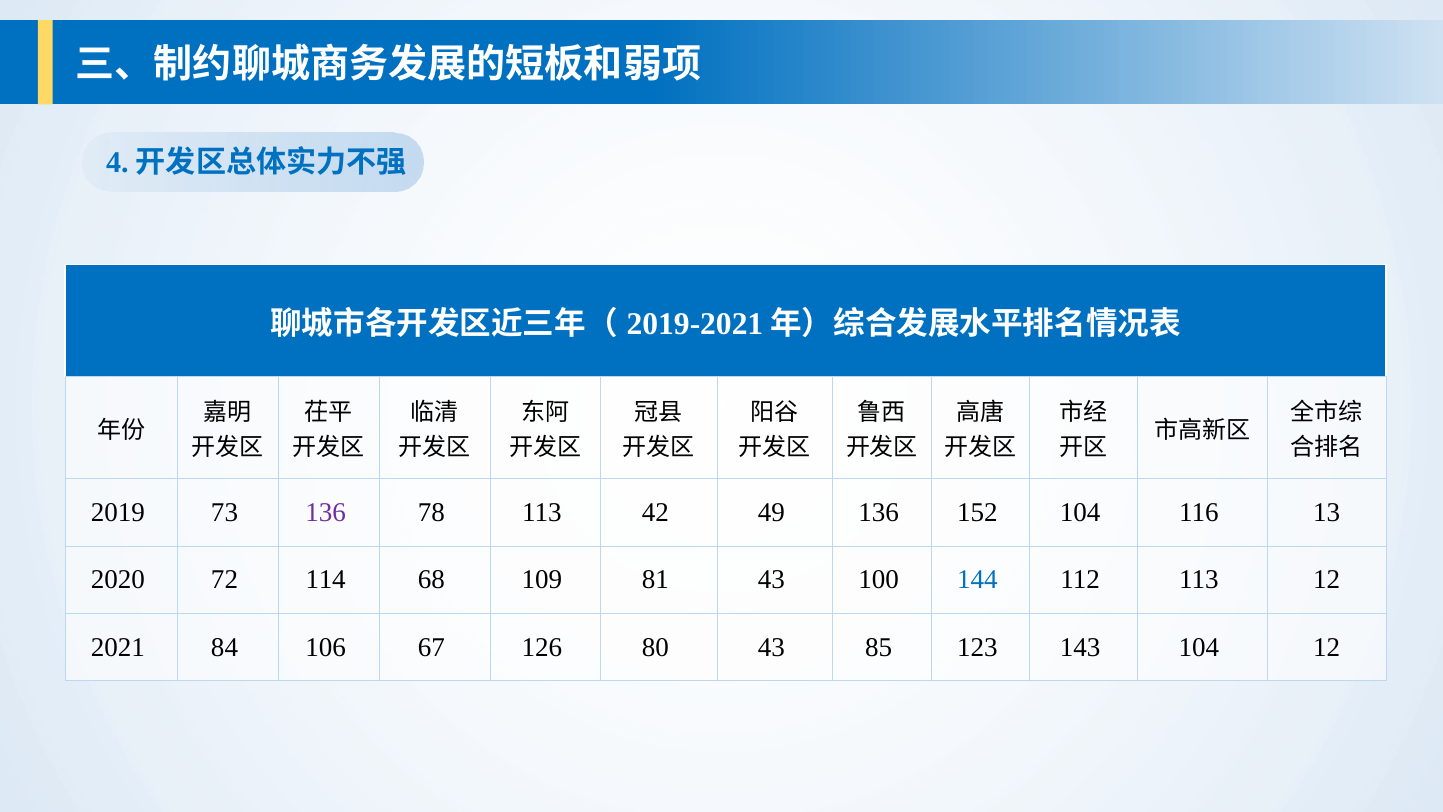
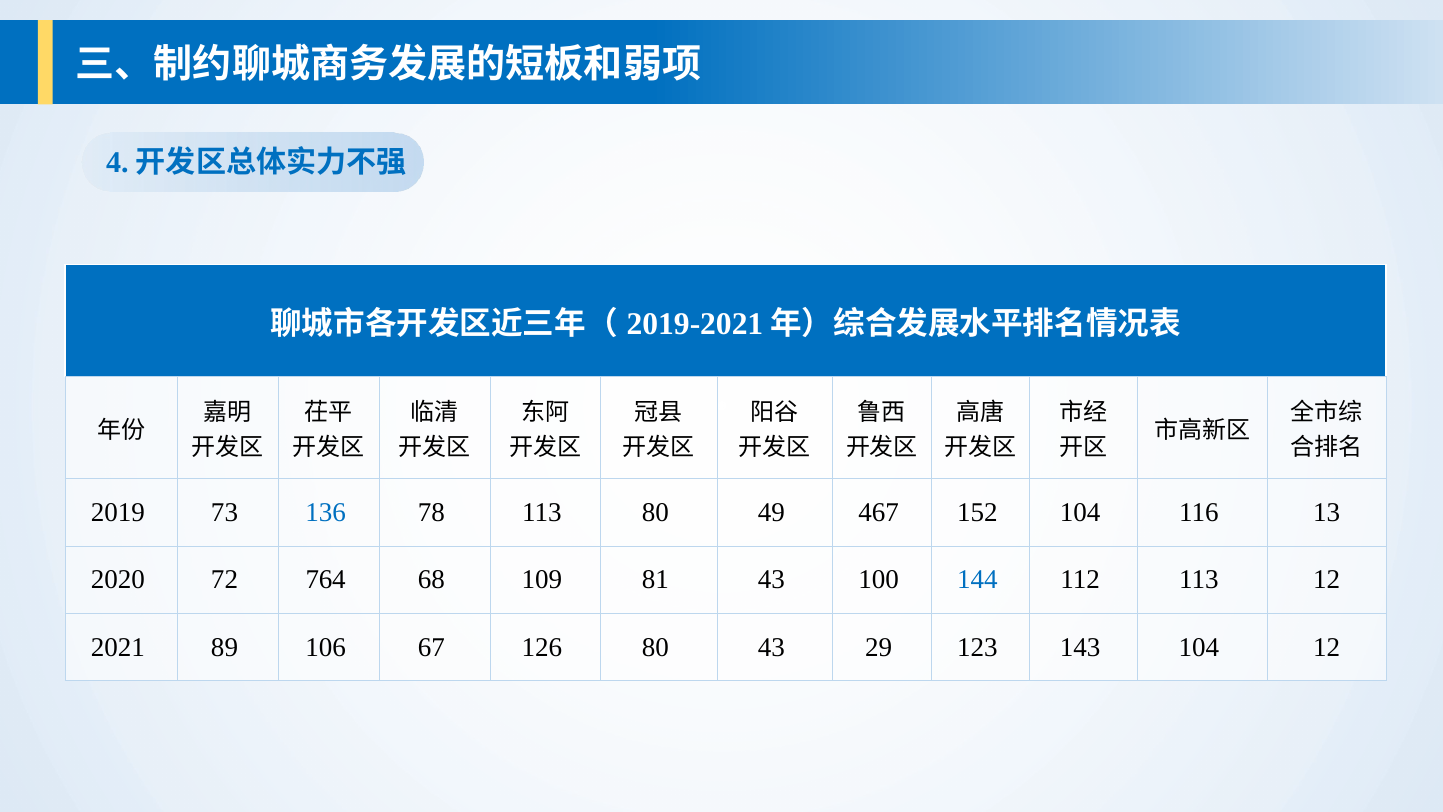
136 at (326, 512) colour: purple -> blue
113 42: 42 -> 80
49 136: 136 -> 467
114: 114 -> 764
84: 84 -> 89
85: 85 -> 29
